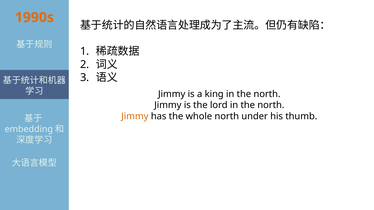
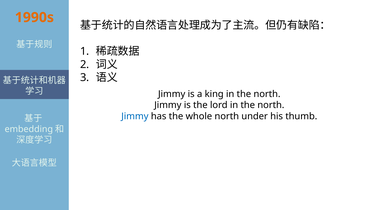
Jimmy at (135, 117) colour: orange -> blue
